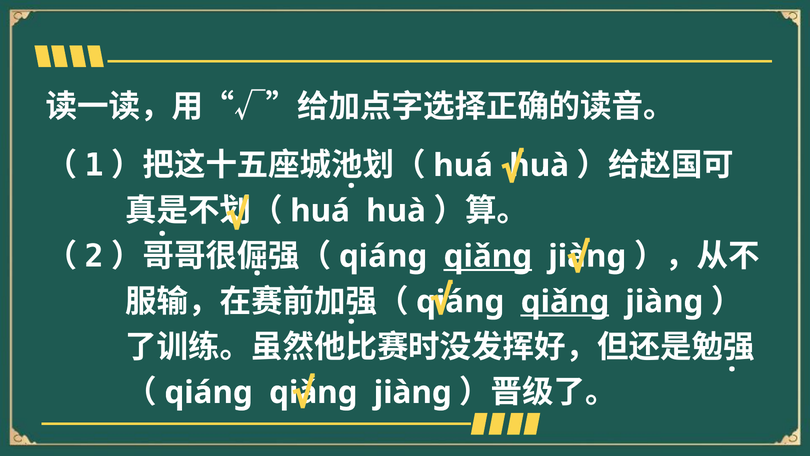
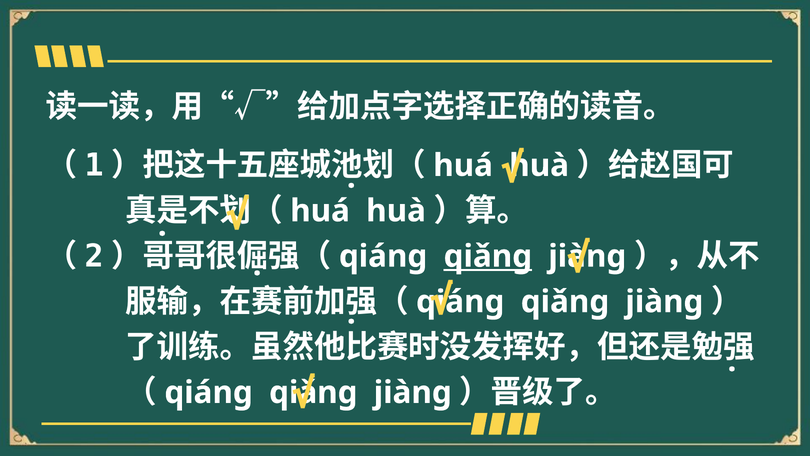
qiǎnɡ at (565, 302) underline: present -> none
